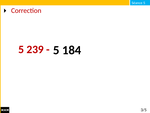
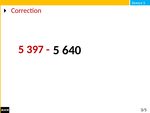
239: 239 -> 397
184: 184 -> 640
